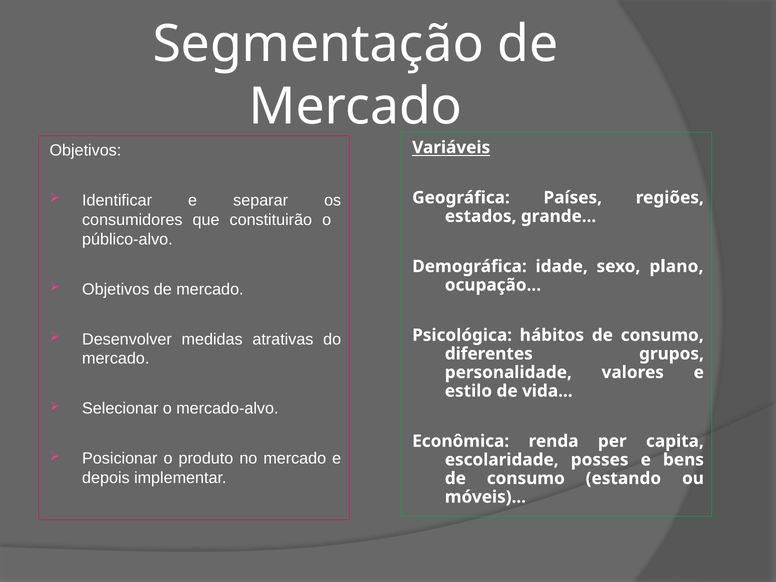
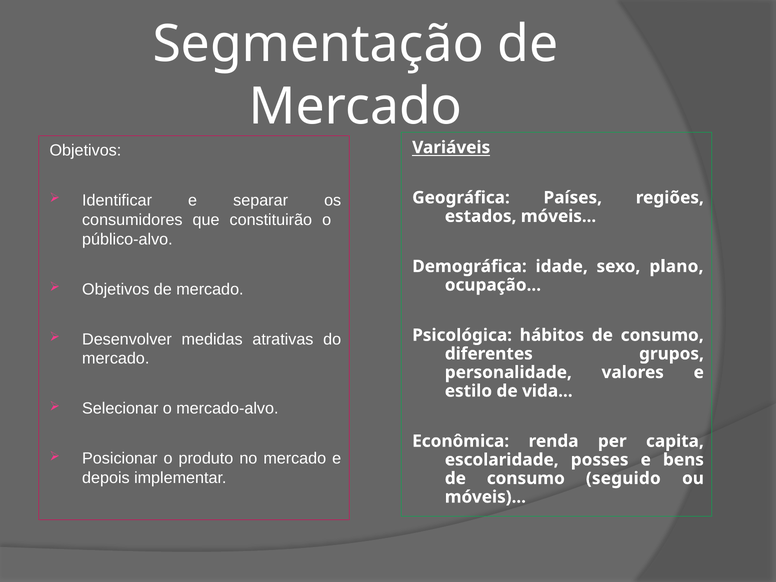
estados grande: grande -> móveis
estando: estando -> seguido
